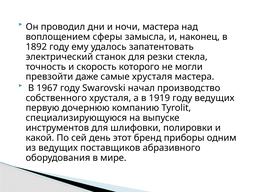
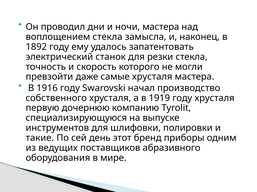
воплощением сферы: сферы -> стекла
1967: 1967 -> 1916
году ведущих: ведущих -> хрусталя
какой: какой -> такие
